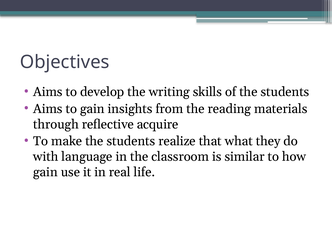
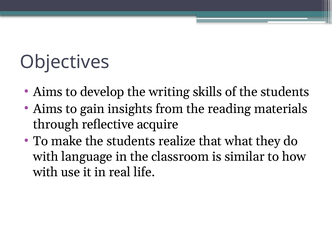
gain at (45, 172): gain -> with
